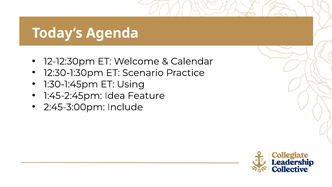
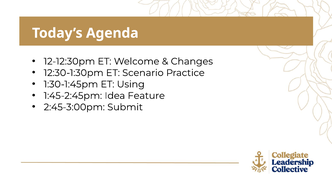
Calendar: Calendar -> Changes
Include: Include -> Submit
